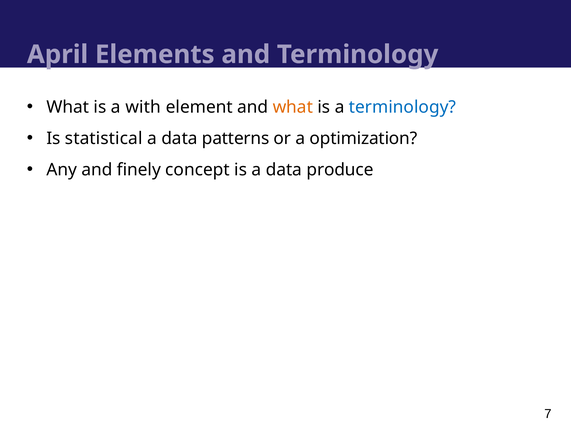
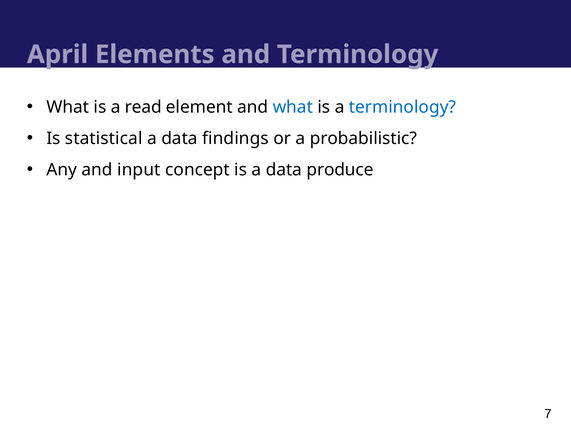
with: with -> read
what at (293, 107) colour: orange -> blue
patterns: patterns -> findings
optimization: optimization -> probabilistic
finely: finely -> input
